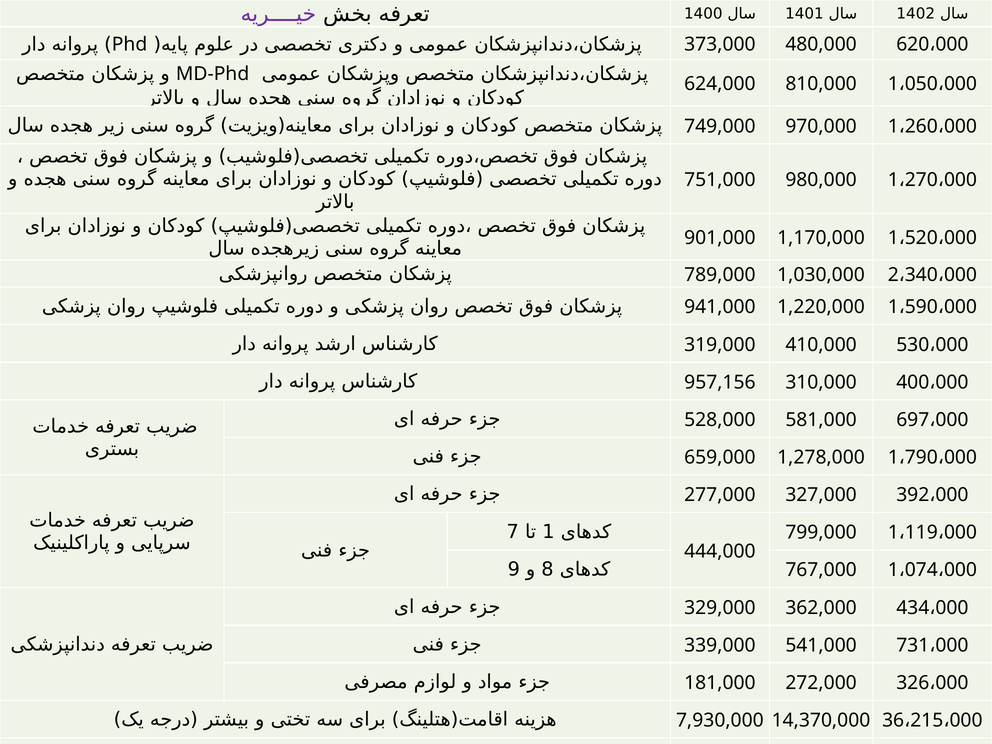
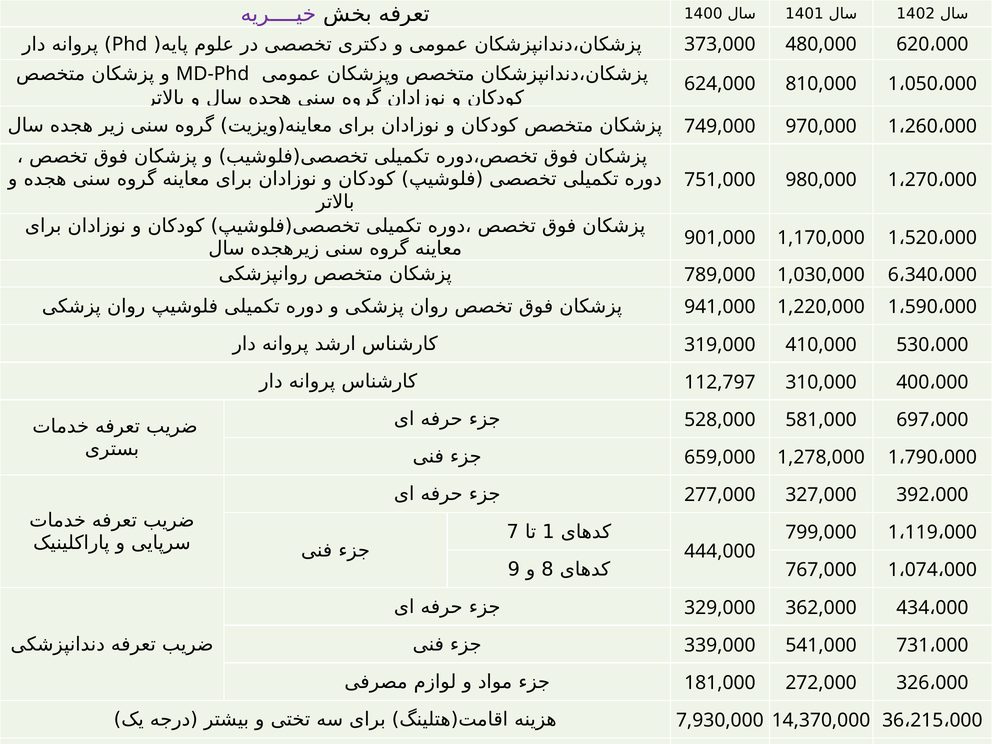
2: 2 -> 6
957,156: 957,156 -> 112,797
